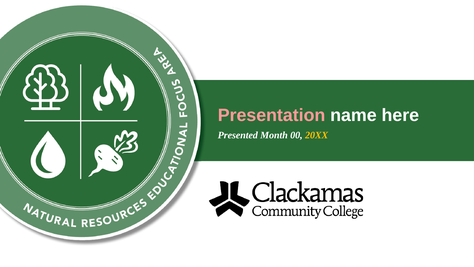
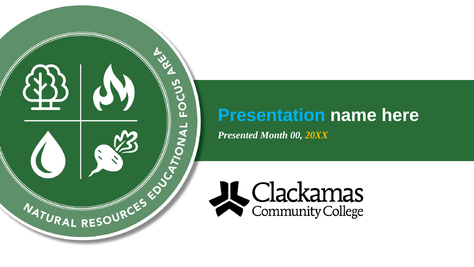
Presentation colour: pink -> light blue
